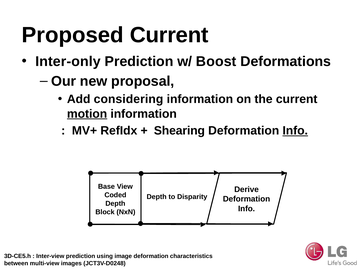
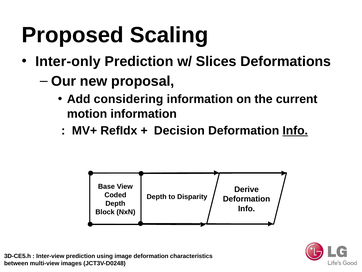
Proposed Current: Current -> Scaling
Boost: Boost -> Slices
motion underline: present -> none
Shearing: Shearing -> Decision
